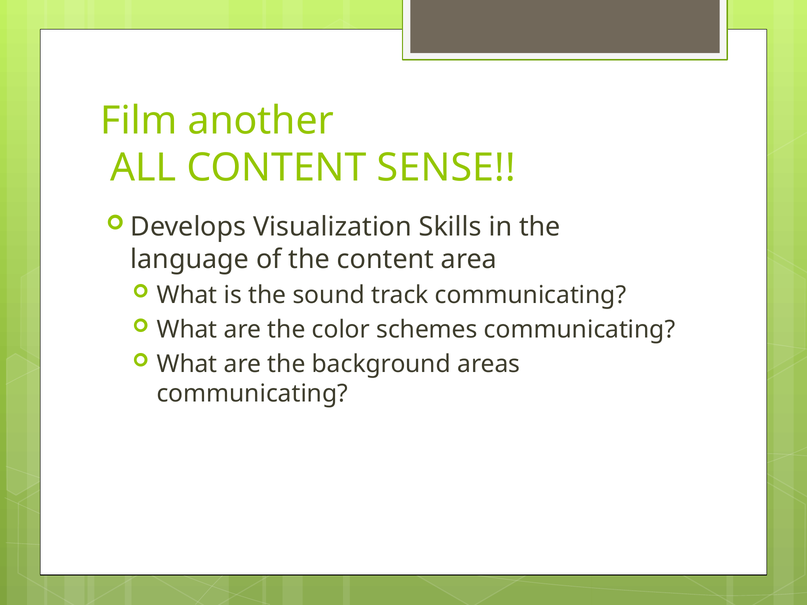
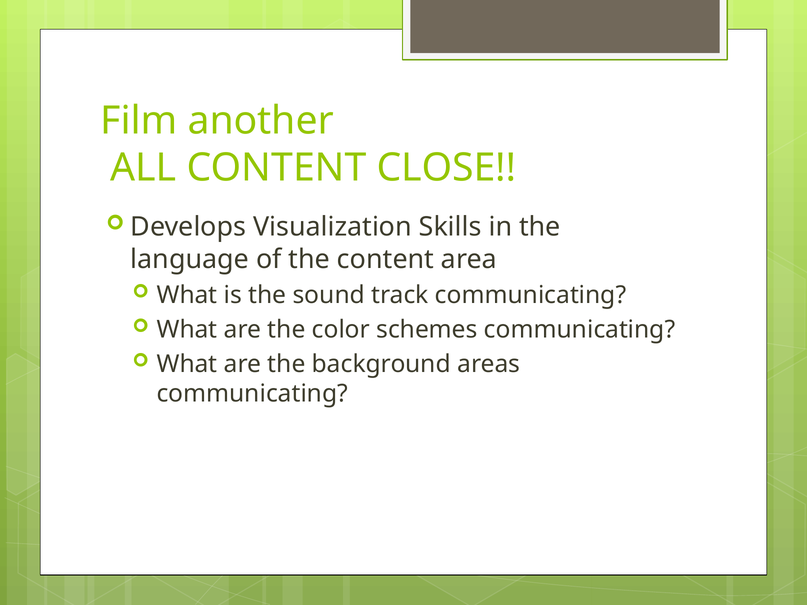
SENSE: SENSE -> CLOSE
